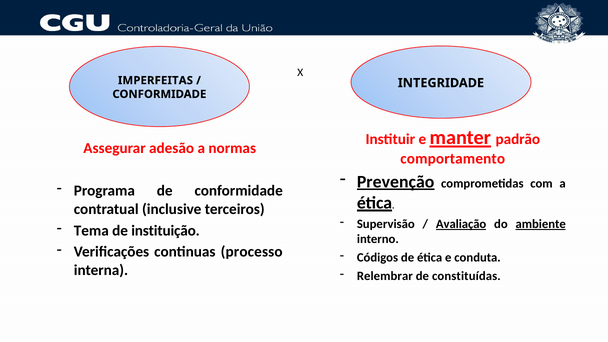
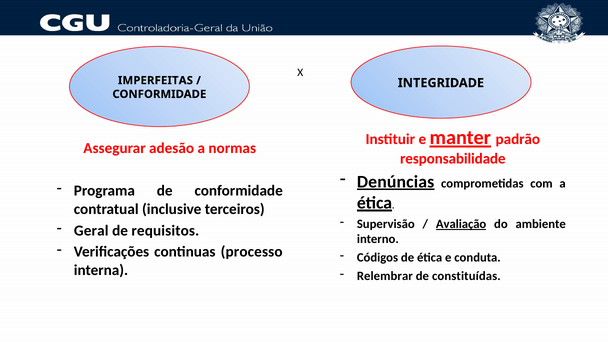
comportamento: comportamento -> responsabilidade
Prevenção: Prevenção -> Denúncias
ambiente underline: present -> none
Tema: Tema -> Geral
instituição: instituição -> requisitos
